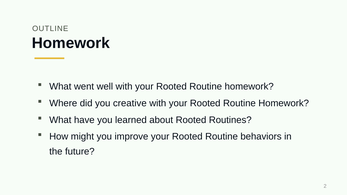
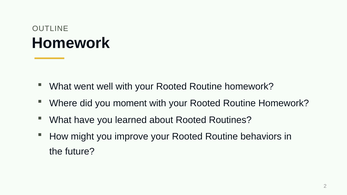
creative: creative -> moment
